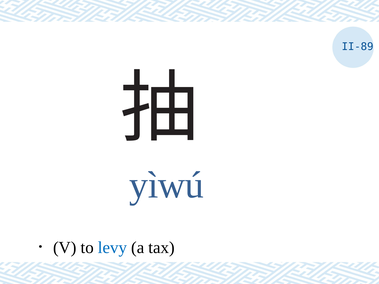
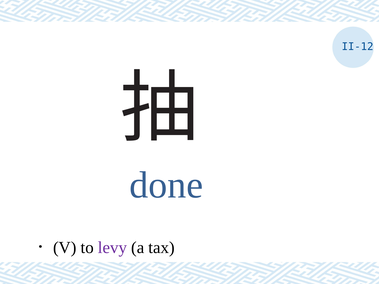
II-89: II-89 -> II-12
yìwú: yìwú -> done
levy colour: blue -> purple
